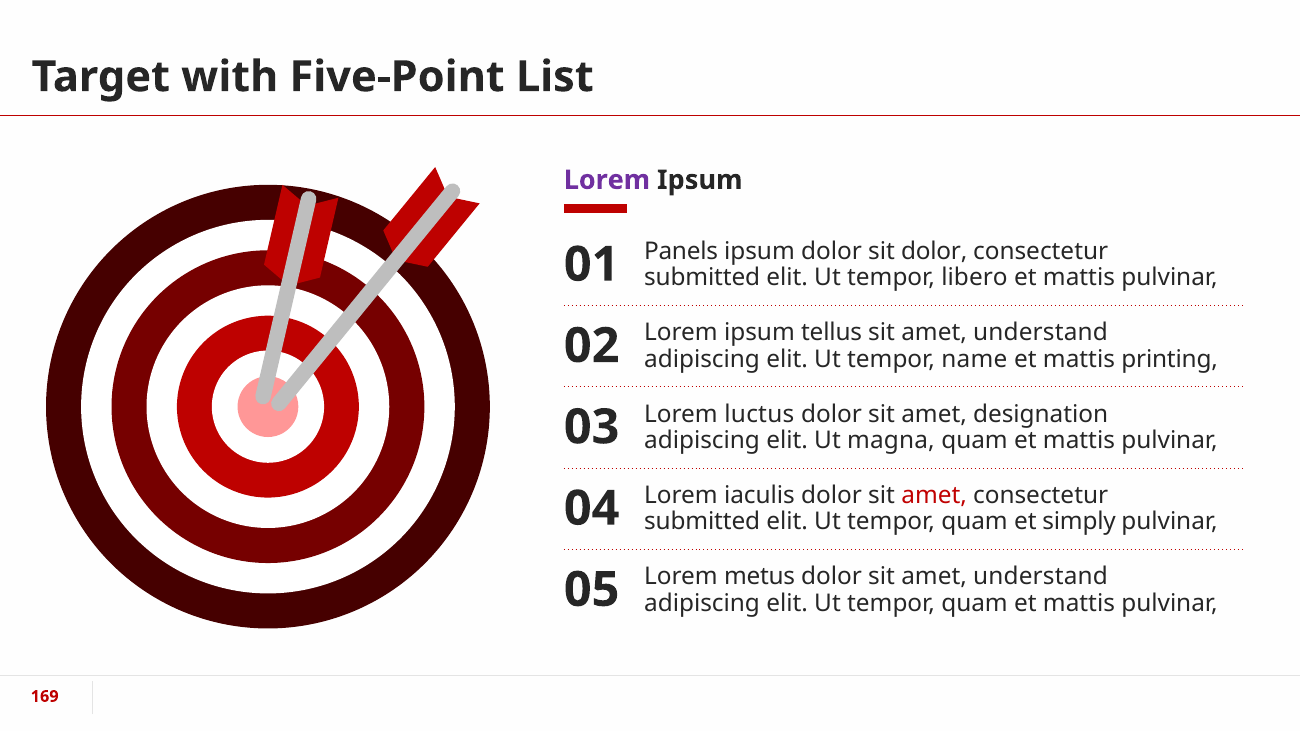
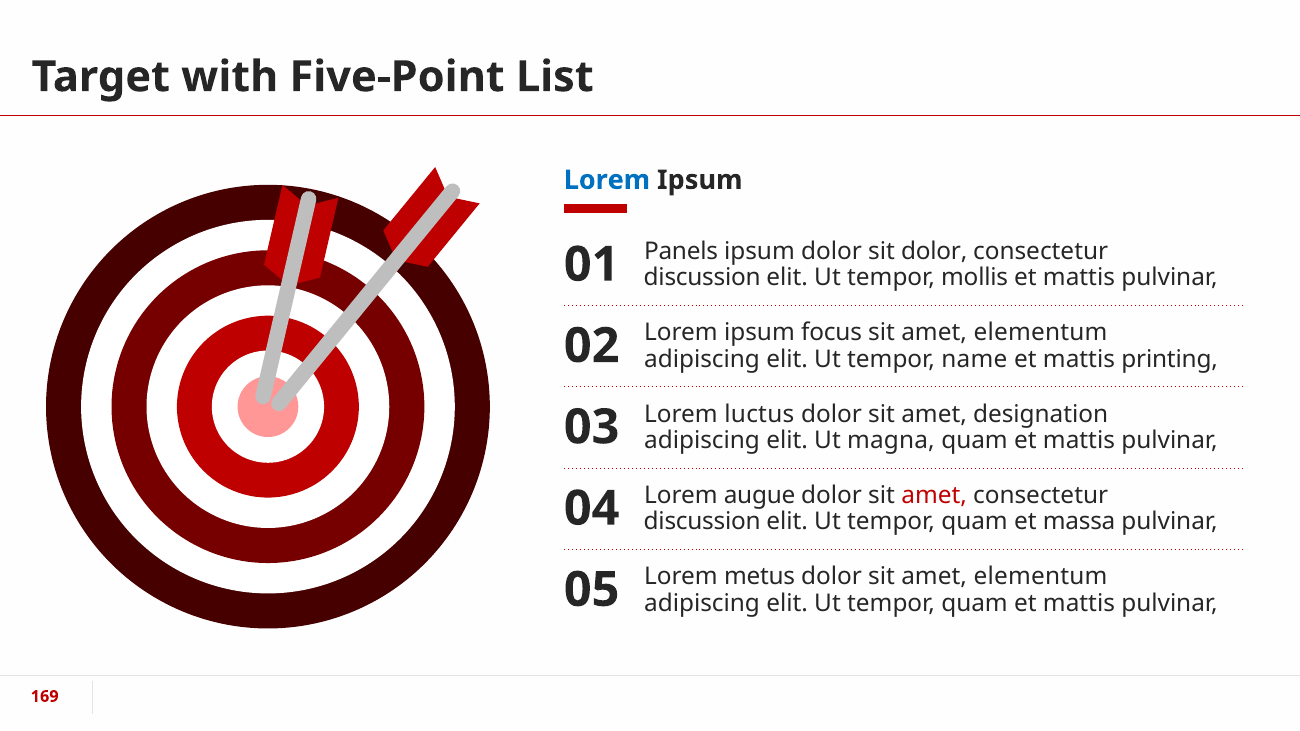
Lorem at (607, 180) colour: purple -> blue
submitted at (702, 278): submitted -> discussion
libero: libero -> mollis
tellus: tellus -> focus
understand at (1041, 333): understand -> elementum
iaculis: iaculis -> augue
submitted at (702, 522): submitted -> discussion
simply: simply -> massa
dolor sit amet understand: understand -> elementum
